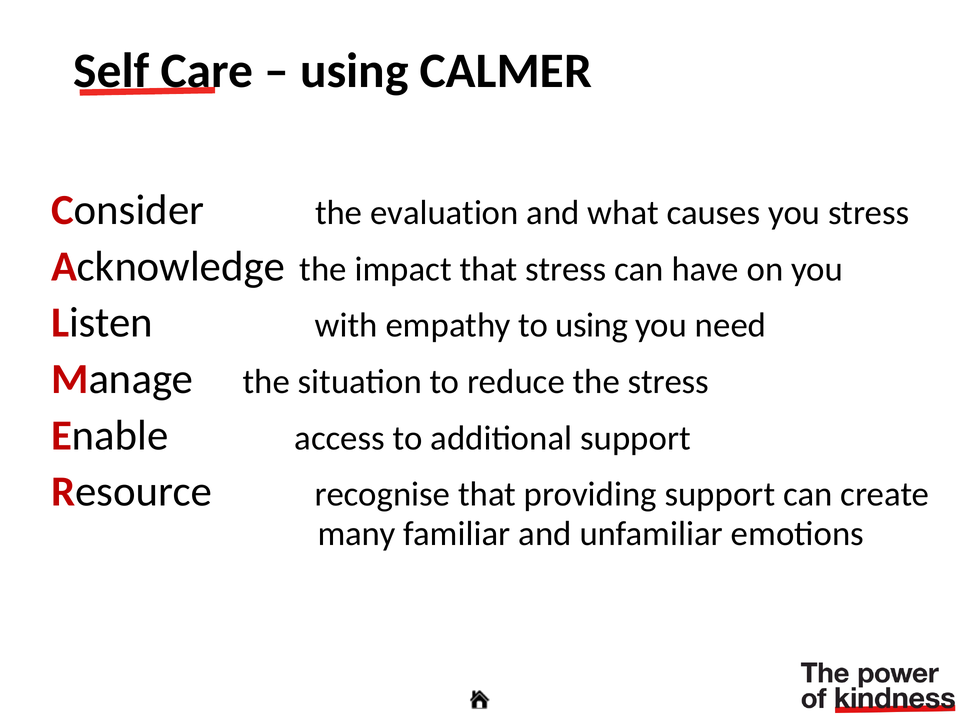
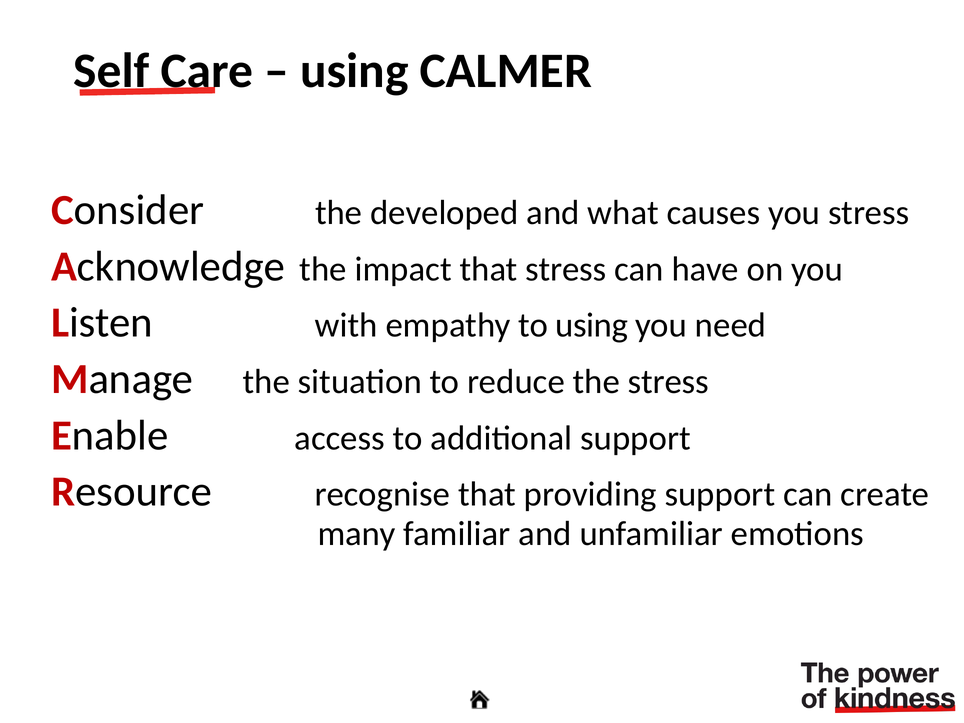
evaluation: evaluation -> developed
